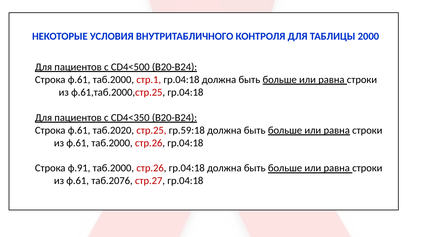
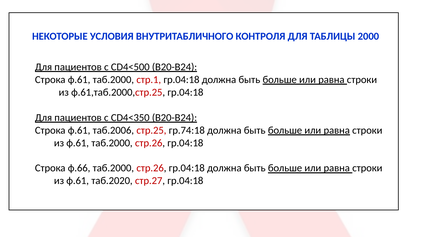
таб.2020: таб.2020 -> таб.2006
гр.59:18: гр.59:18 -> гр.74:18
ф.91: ф.91 -> ф.66
таб.2076: таб.2076 -> таб.2020
